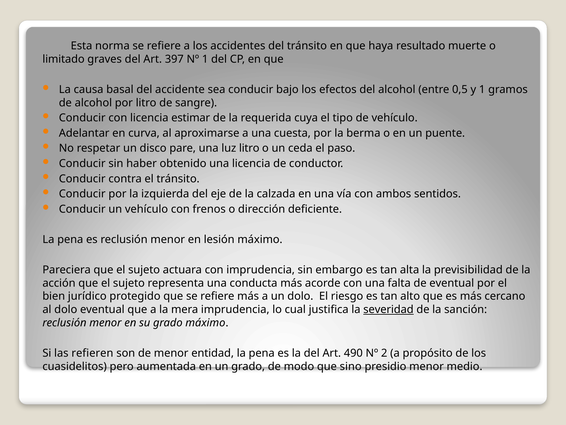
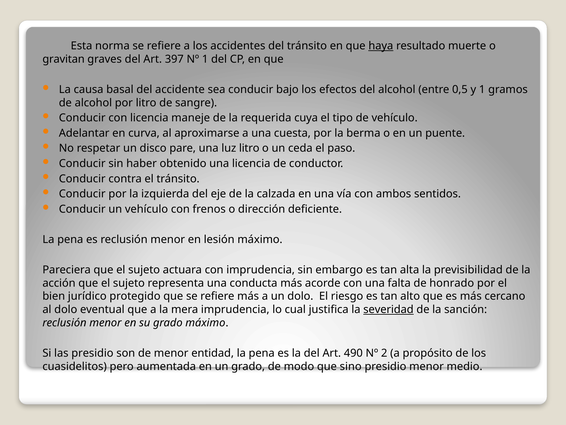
haya underline: none -> present
limitado: limitado -> gravitan
estimar: estimar -> maneje
de eventual: eventual -> honrado
las refieren: refieren -> presidio
